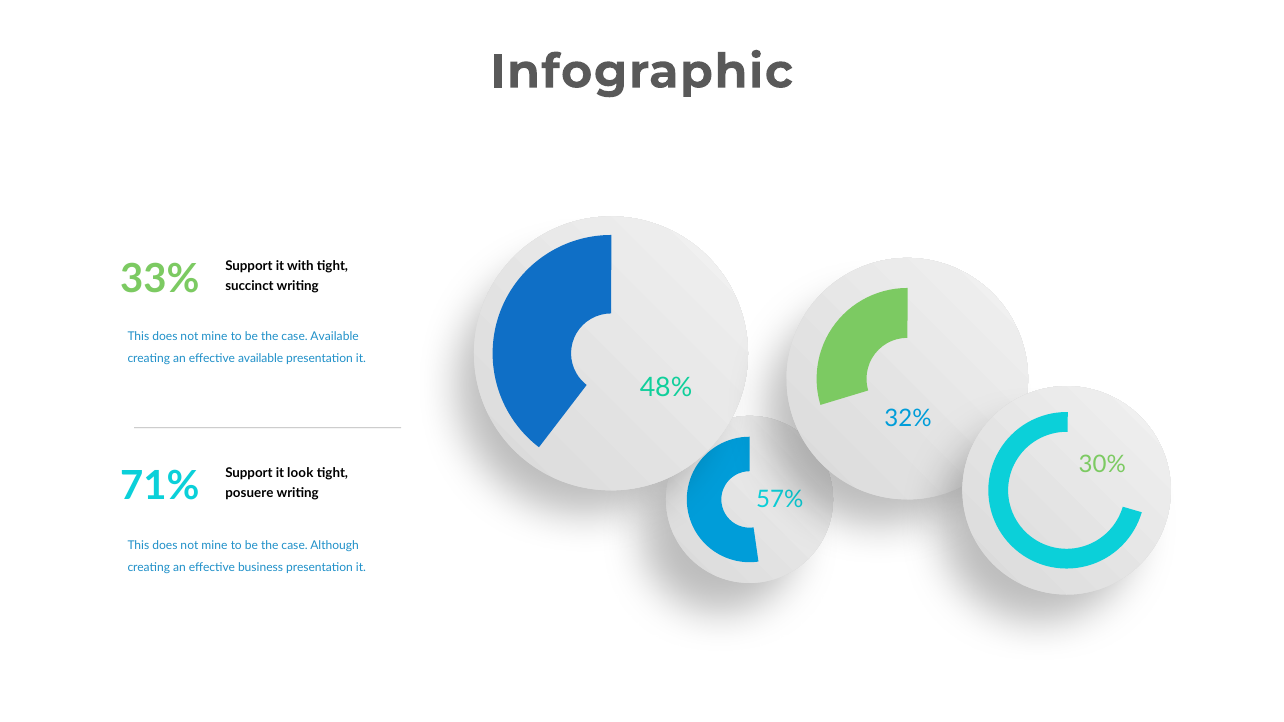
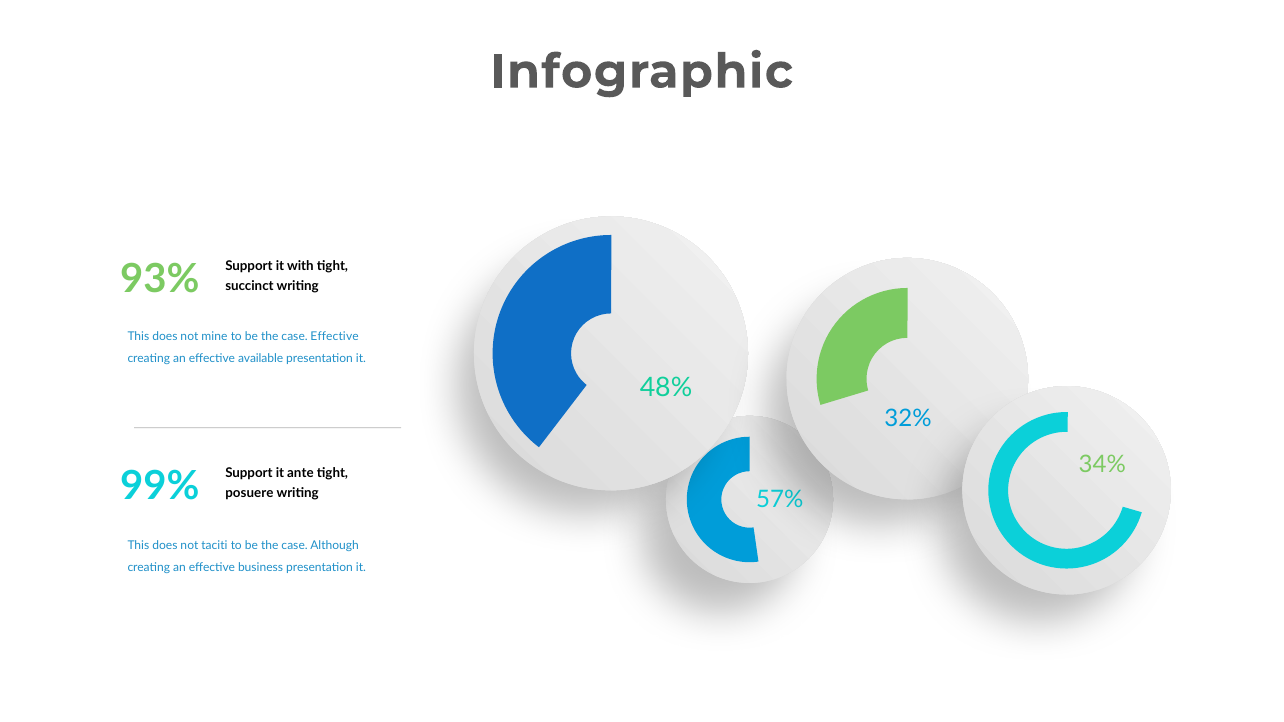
33%: 33% -> 93%
case Available: Available -> Effective
30%: 30% -> 34%
look: look -> ante
71%: 71% -> 99%
mine at (214, 546): mine -> taciti
